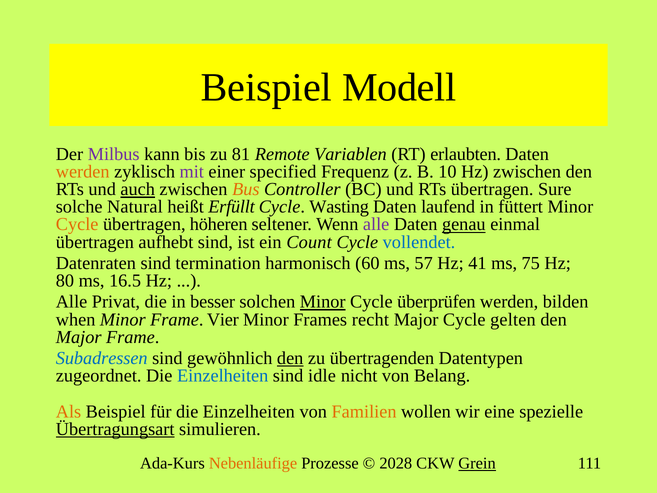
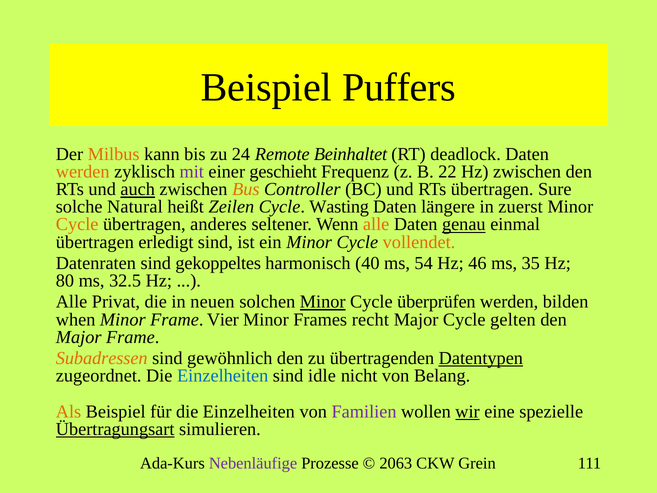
Modell: Modell -> Puffers
Milbus colour: purple -> orange
81: 81 -> 24
Variablen: Variablen -> Beinhaltet
erlaubten: erlaubten -> deadlock
specified: specified -> geschieht
10: 10 -> 22
Erfüllt: Erfüllt -> Zeilen
laufend: laufend -> längere
füttert: füttert -> zuerst
höheren: höheren -> anderes
alle at (376, 224) colour: purple -> orange
aufhebt: aufhebt -> erledigt
ein Count: Count -> Minor
vollendet colour: blue -> orange
termination: termination -> gekoppeltes
60: 60 -> 40
57: 57 -> 54
41: 41 -> 46
75: 75 -> 35
16.5: 16.5 -> 32.5
besser: besser -> neuen
Subadressen colour: blue -> orange
den at (290, 358) underline: present -> none
Datentypen underline: none -> present
Familien colour: orange -> purple
wir underline: none -> present
Nebenläufige colour: orange -> purple
2028: 2028 -> 2063
Grein underline: present -> none
